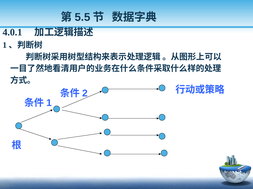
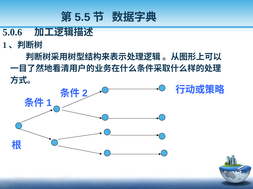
4.0.1: 4.0.1 -> 5.0.6
